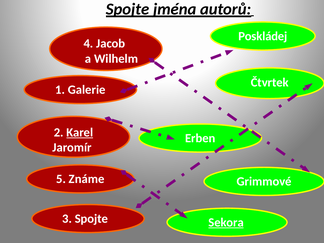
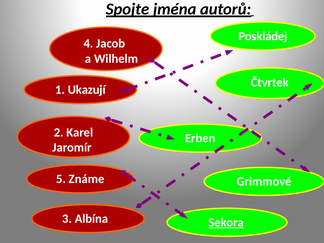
Galerie: Galerie -> Ukazují
Karel underline: present -> none
3 Spojte: Spojte -> Albína
